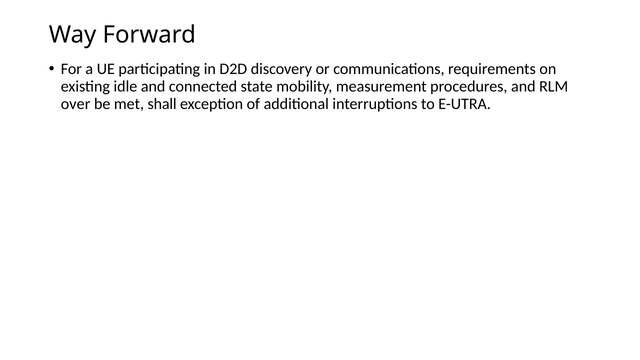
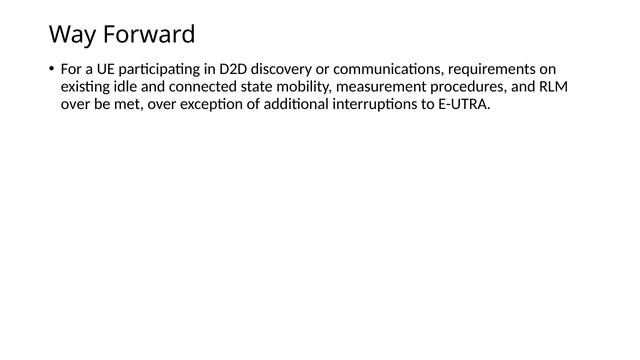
met shall: shall -> over
